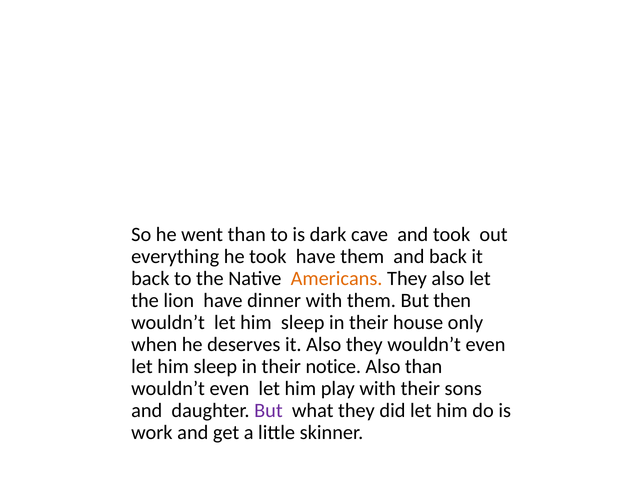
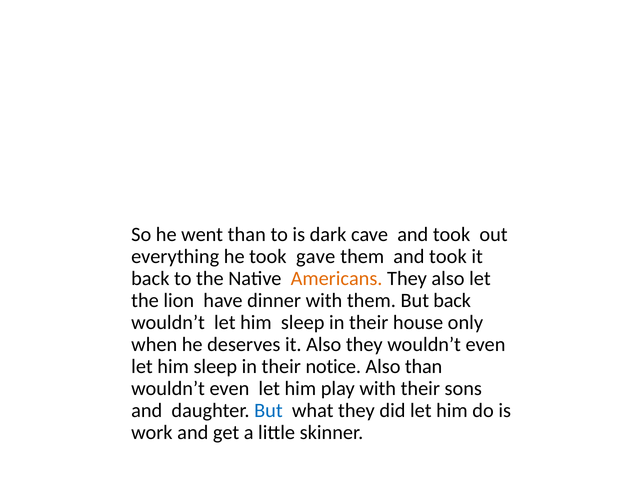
took have: have -> gave
them and back: back -> took
But then: then -> back
But at (268, 410) colour: purple -> blue
